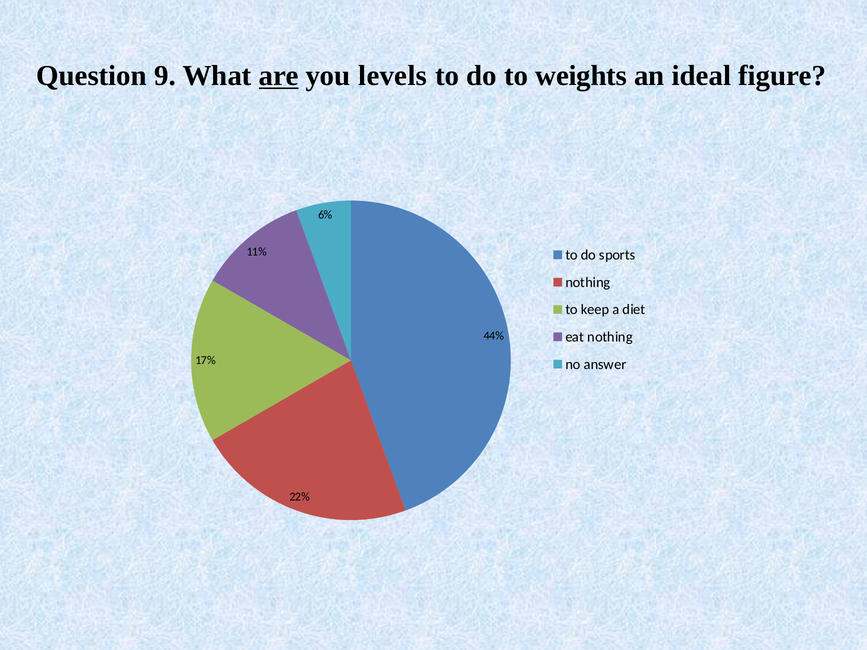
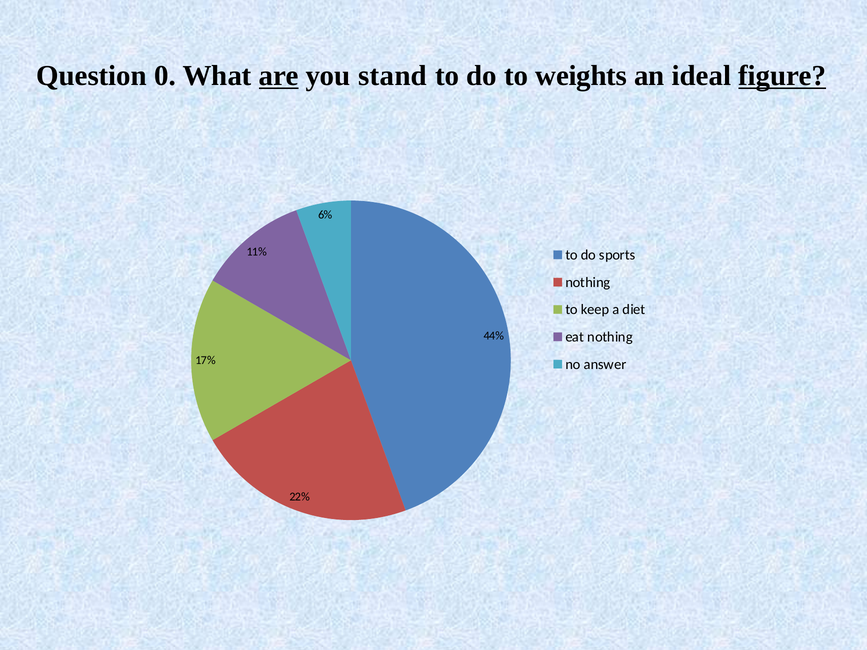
9: 9 -> 0
levels: levels -> stand
figure underline: none -> present
